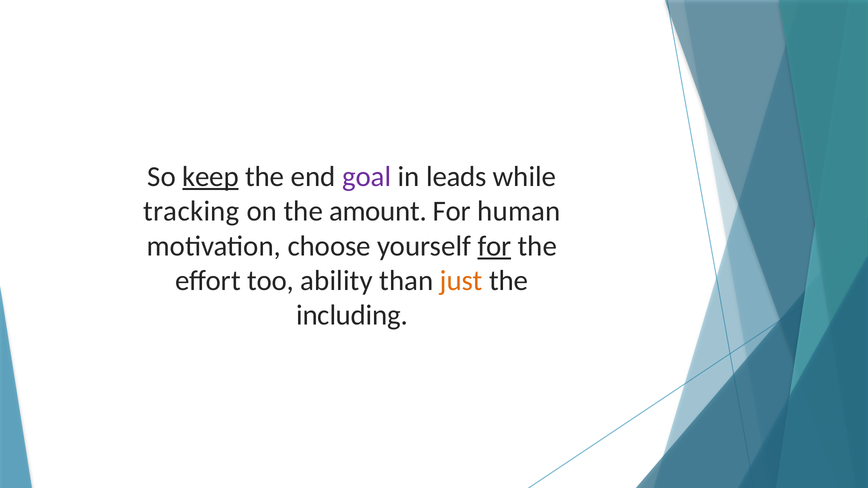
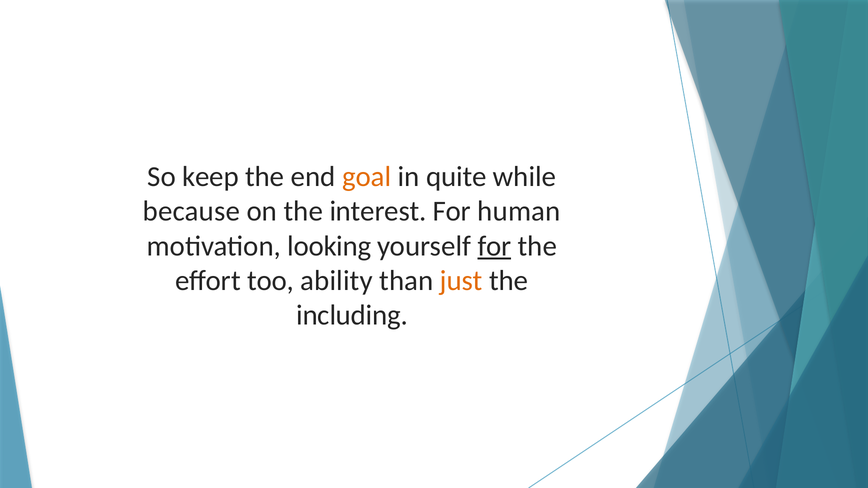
keep underline: present -> none
goal colour: purple -> orange
leads: leads -> quite
tracking: tracking -> because
amount: amount -> interest
choose: choose -> looking
